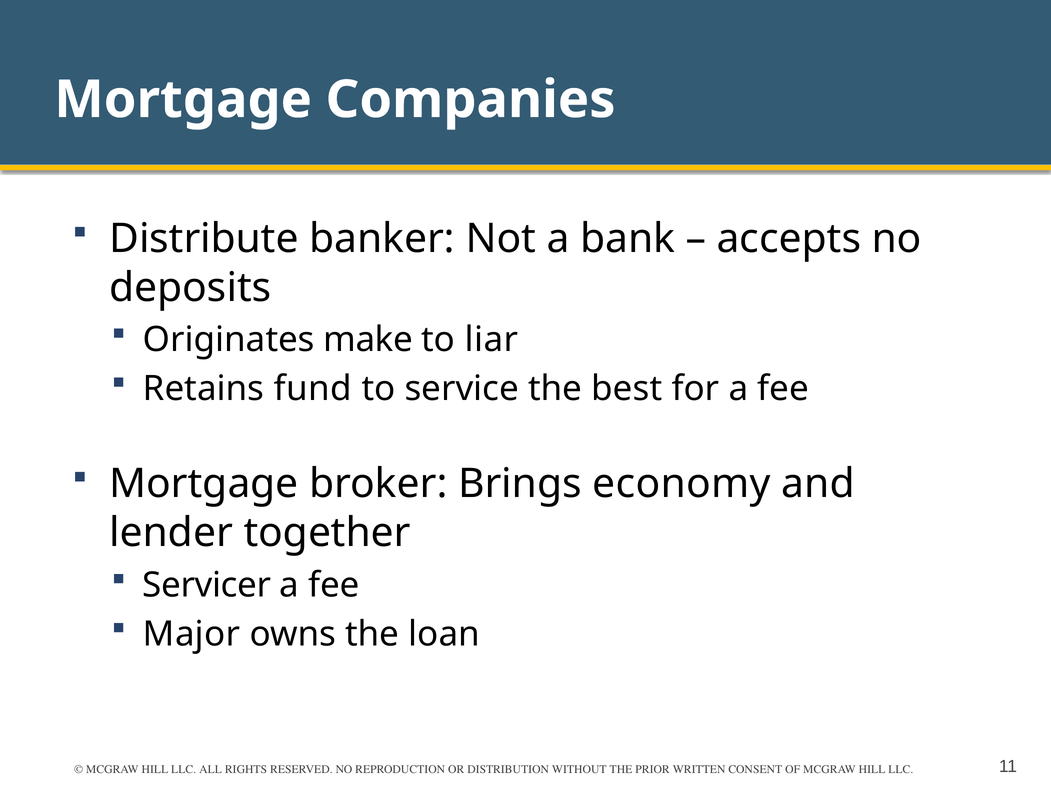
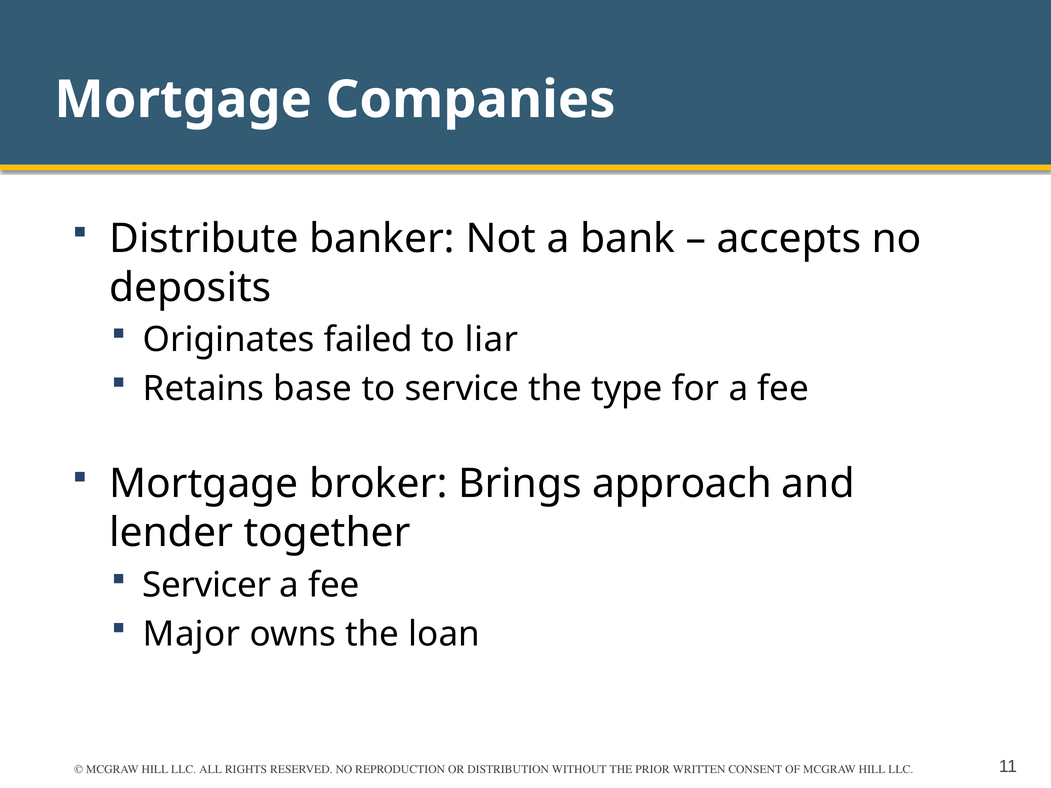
make: make -> failed
fund: fund -> base
best: best -> type
economy: economy -> approach
